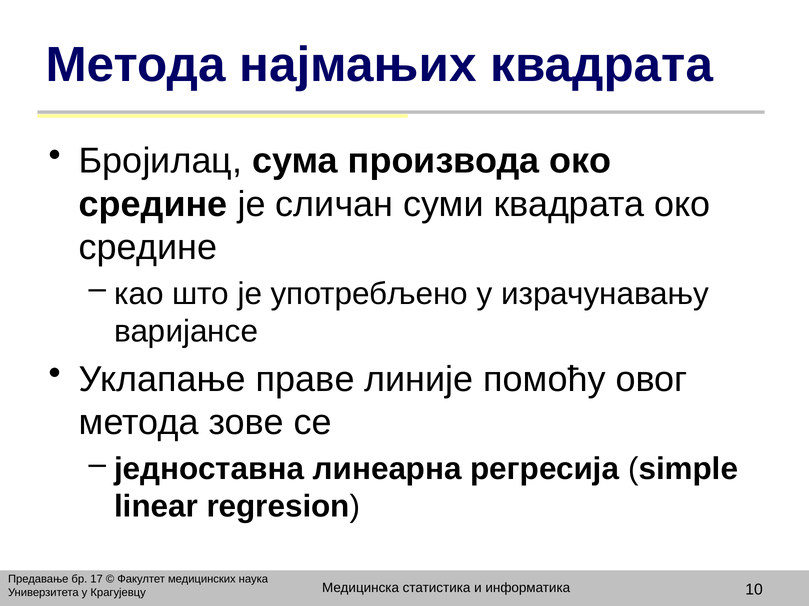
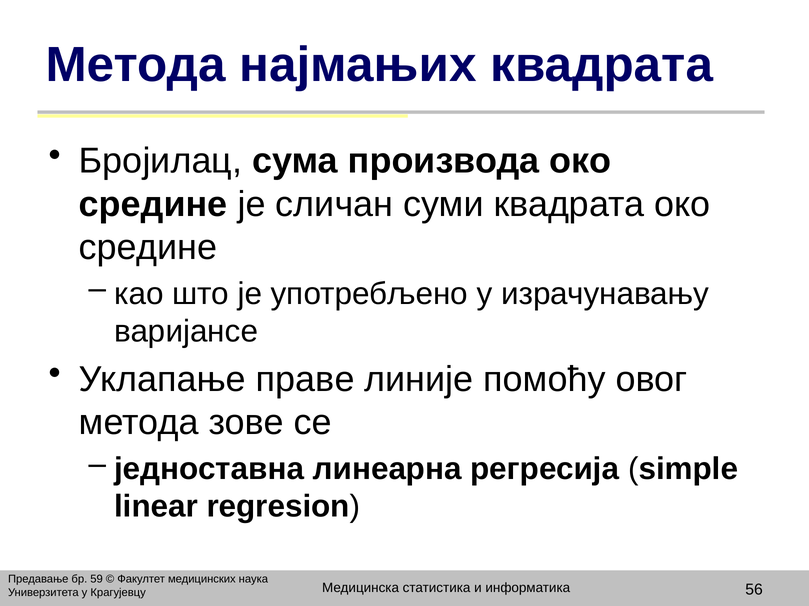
17: 17 -> 59
10: 10 -> 56
